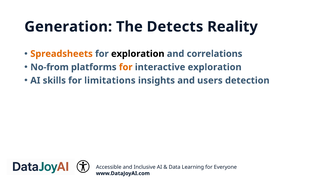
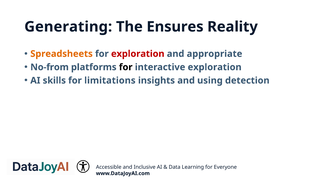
Generation: Generation -> Generating
Detects: Detects -> Ensures
exploration at (138, 54) colour: black -> red
correlations: correlations -> appropriate
for at (126, 67) colour: orange -> black
users: users -> using
